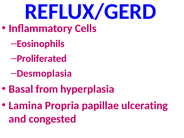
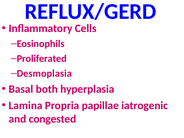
from: from -> both
ulcerating: ulcerating -> iatrogenic
